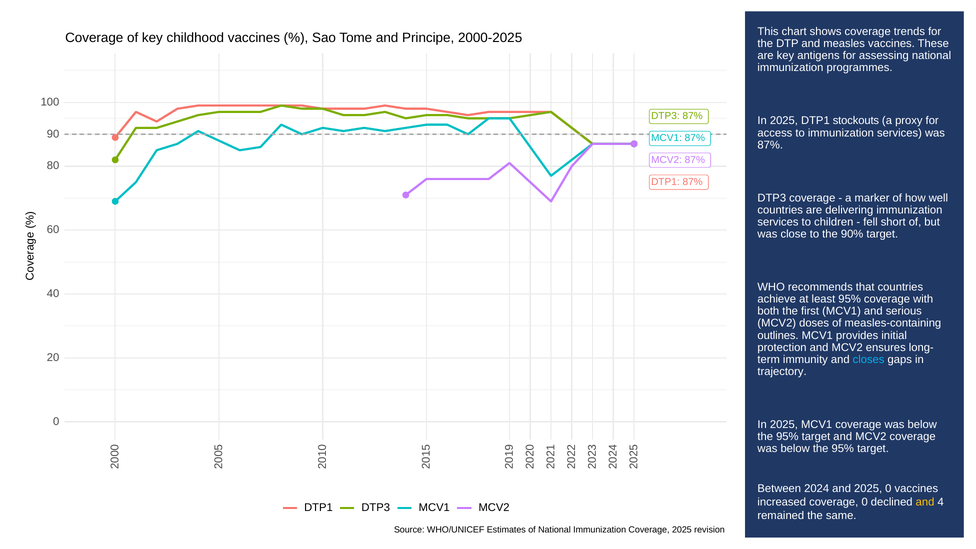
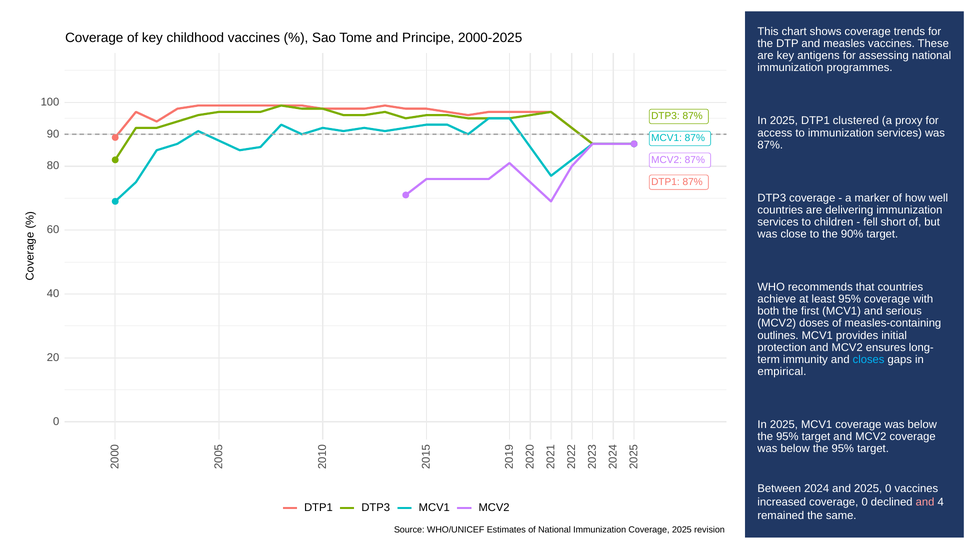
stockouts: stockouts -> clustered
trajectory: trajectory -> empirical
and at (925, 502) colour: yellow -> pink
